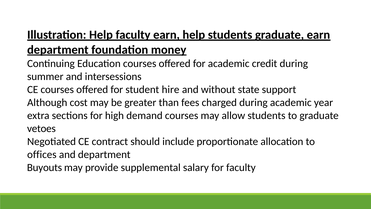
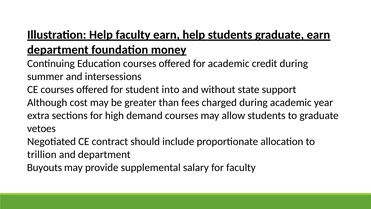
hire: hire -> into
offices: offices -> trillion
